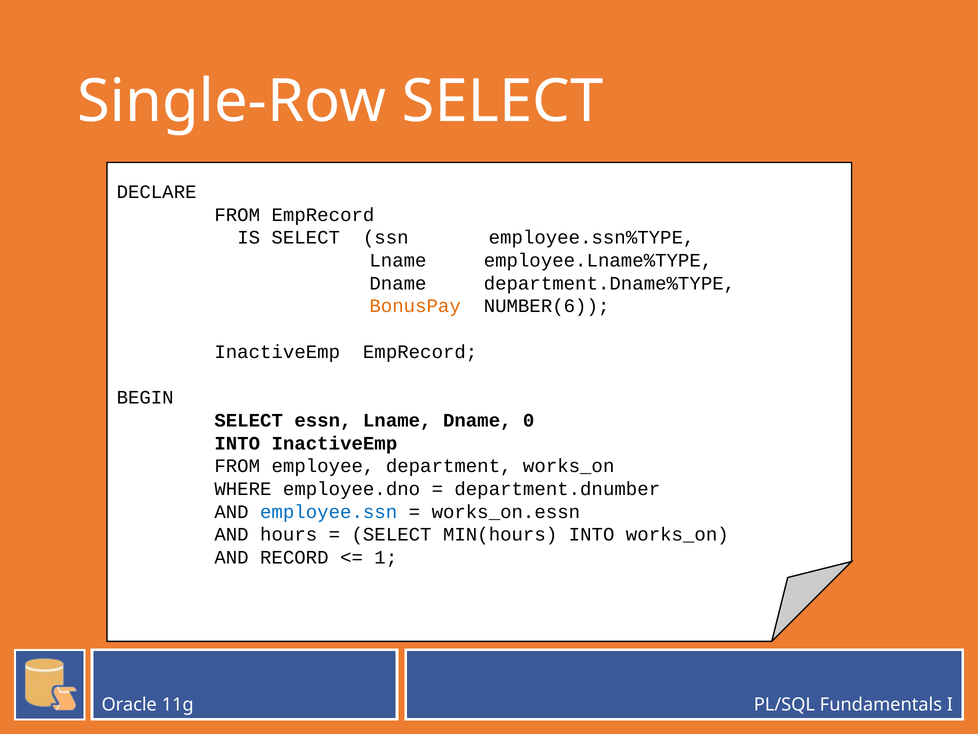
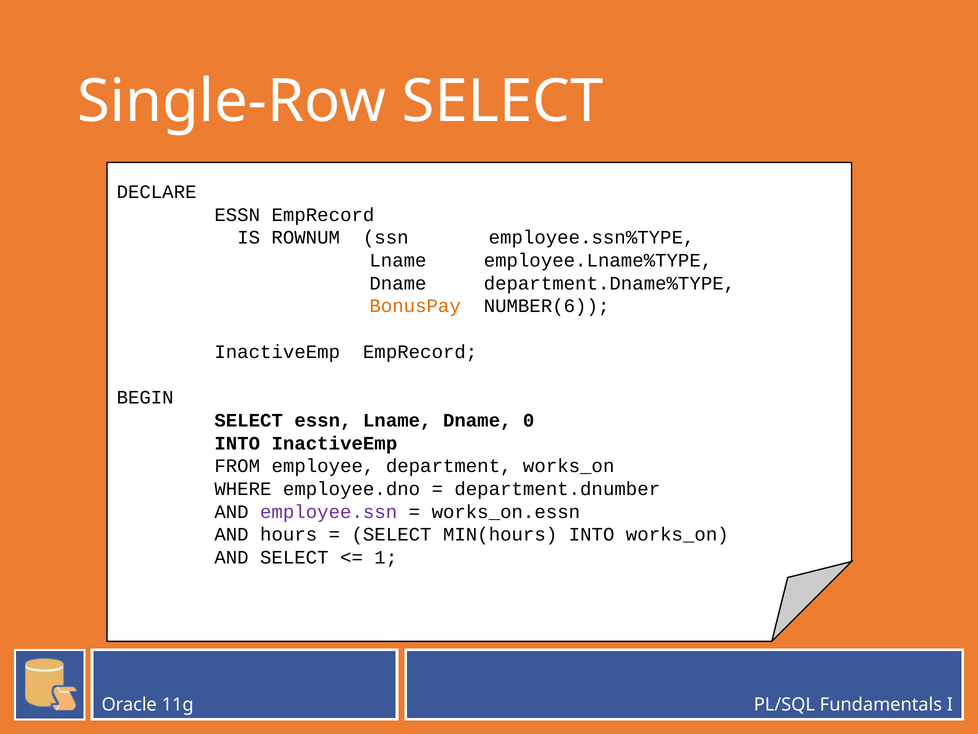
FROM at (237, 215): FROM -> ESSN
IS SELECT: SELECT -> ROWNUM
employee.ssn colour: blue -> purple
AND RECORD: RECORD -> SELECT
